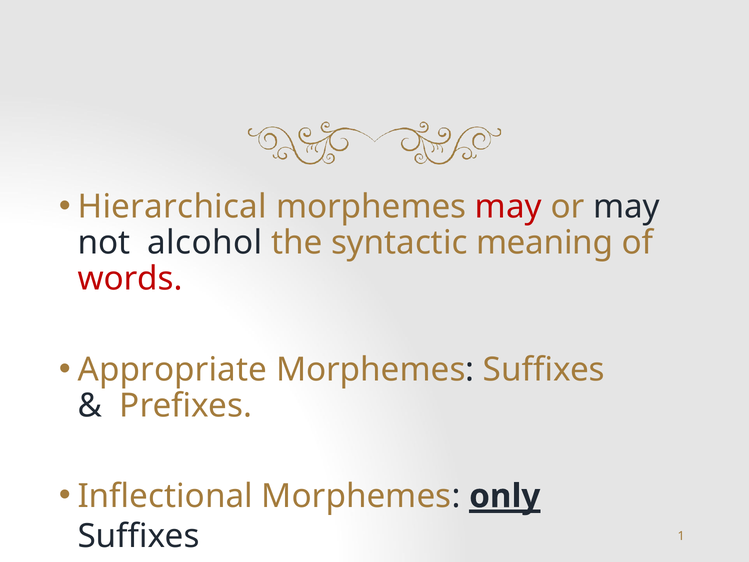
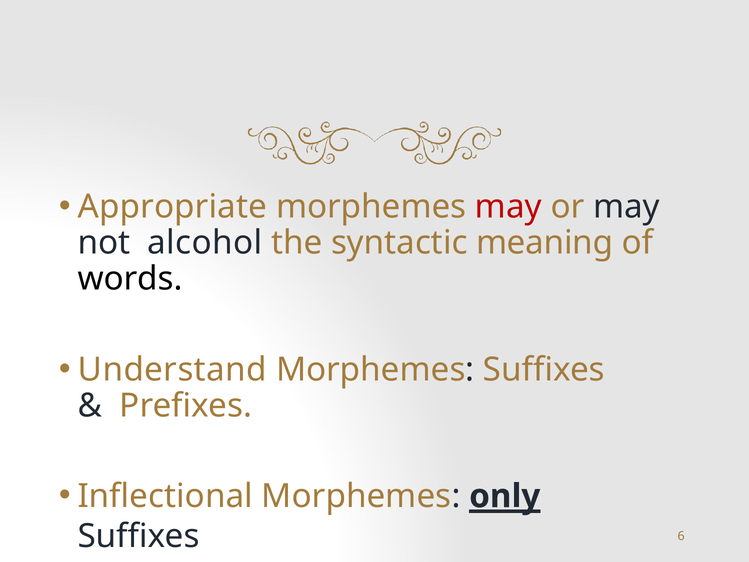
Hierarchical: Hierarchical -> Appropriate
words colour: red -> black
Appropriate: Appropriate -> Understand
1: 1 -> 6
